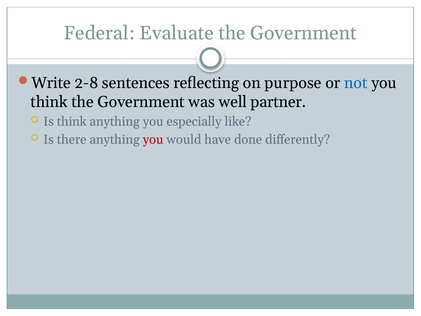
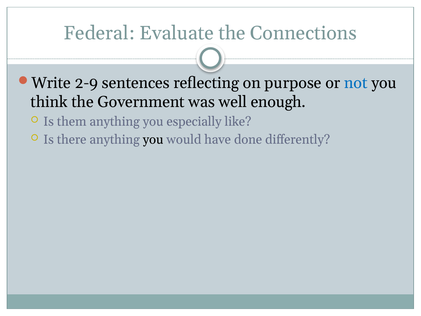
Evaluate the Government: Government -> Connections
2-8: 2-8 -> 2-9
partner: partner -> enough
Is think: think -> them
you at (153, 139) colour: red -> black
